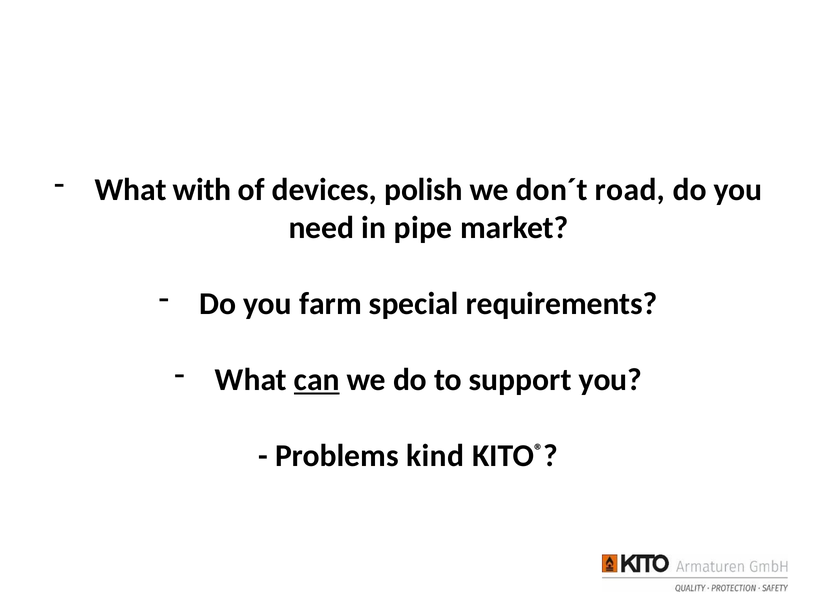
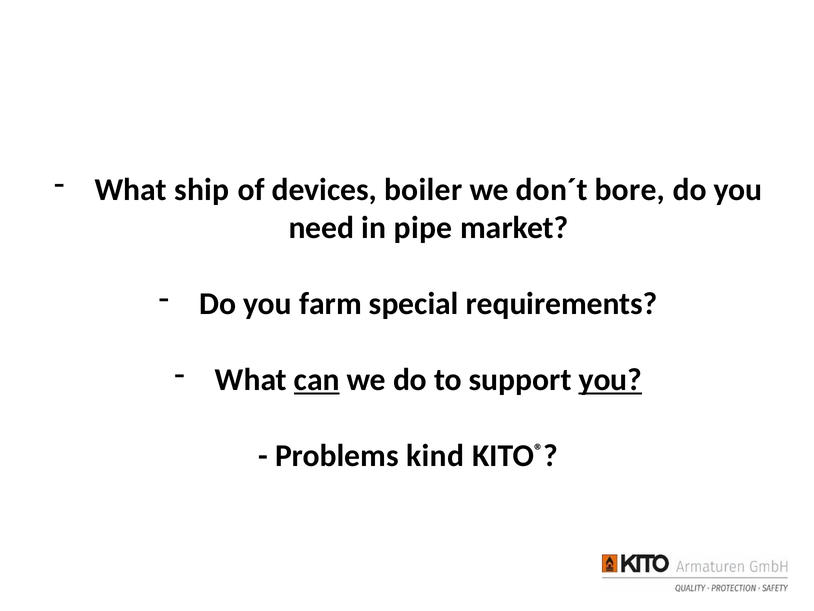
with: with -> ship
polish: polish -> boiler
road: road -> bore
you at (610, 379) underline: none -> present
